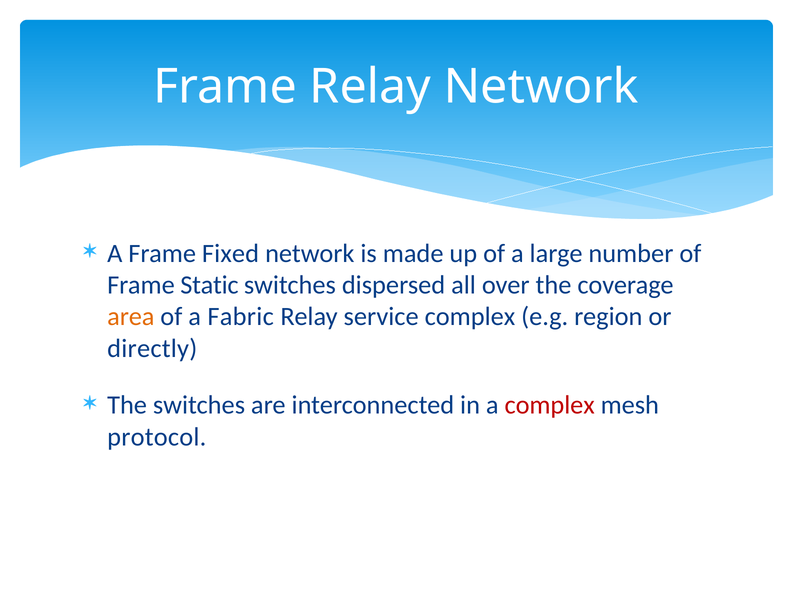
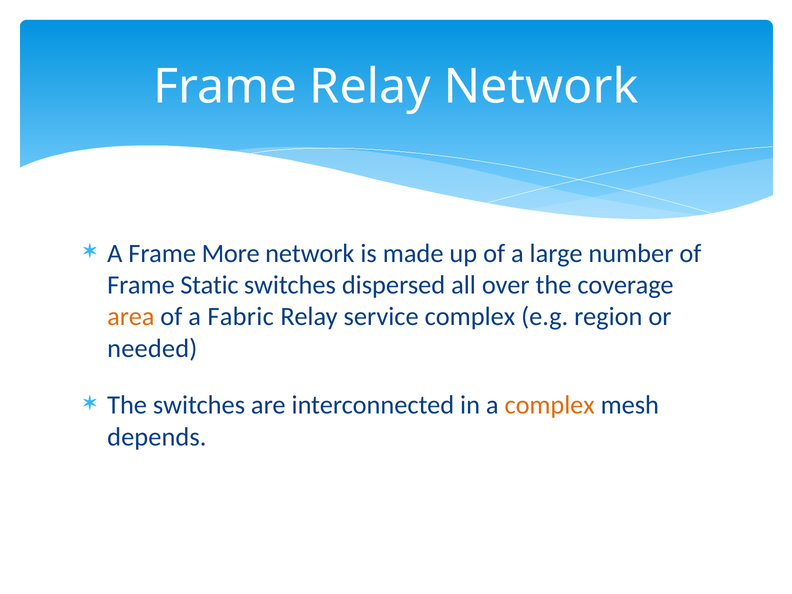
Fixed: Fixed -> More
directly: directly -> needed
complex at (550, 405) colour: red -> orange
protocol: protocol -> depends
